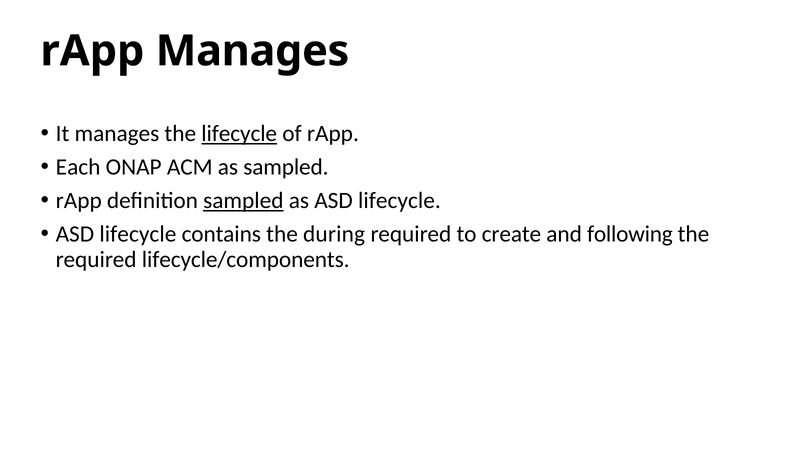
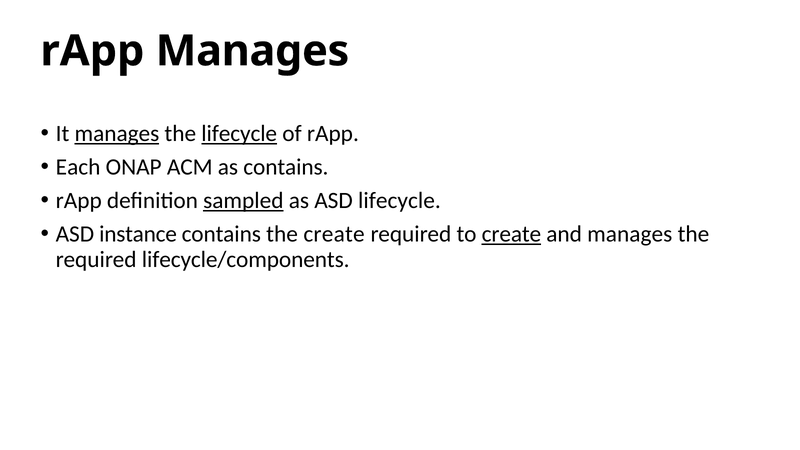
manages at (117, 134) underline: none -> present
as sampled: sampled -> contains
lifecycle at (138, 234): lifecycle -> instance
the during: during -> create
create at (511, 234) underline: none -> present
and following: following -> manages
